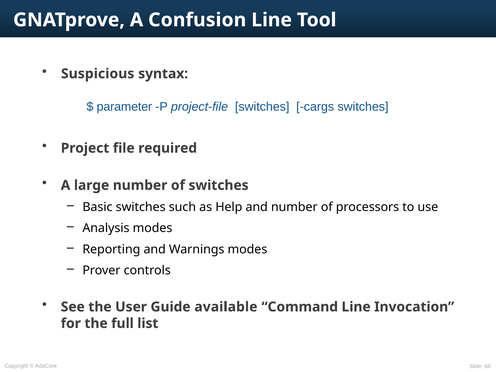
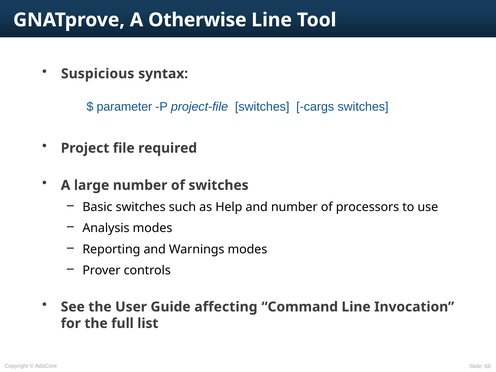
Confusion: Confusion -> Otherwise
available: available -> affecting
